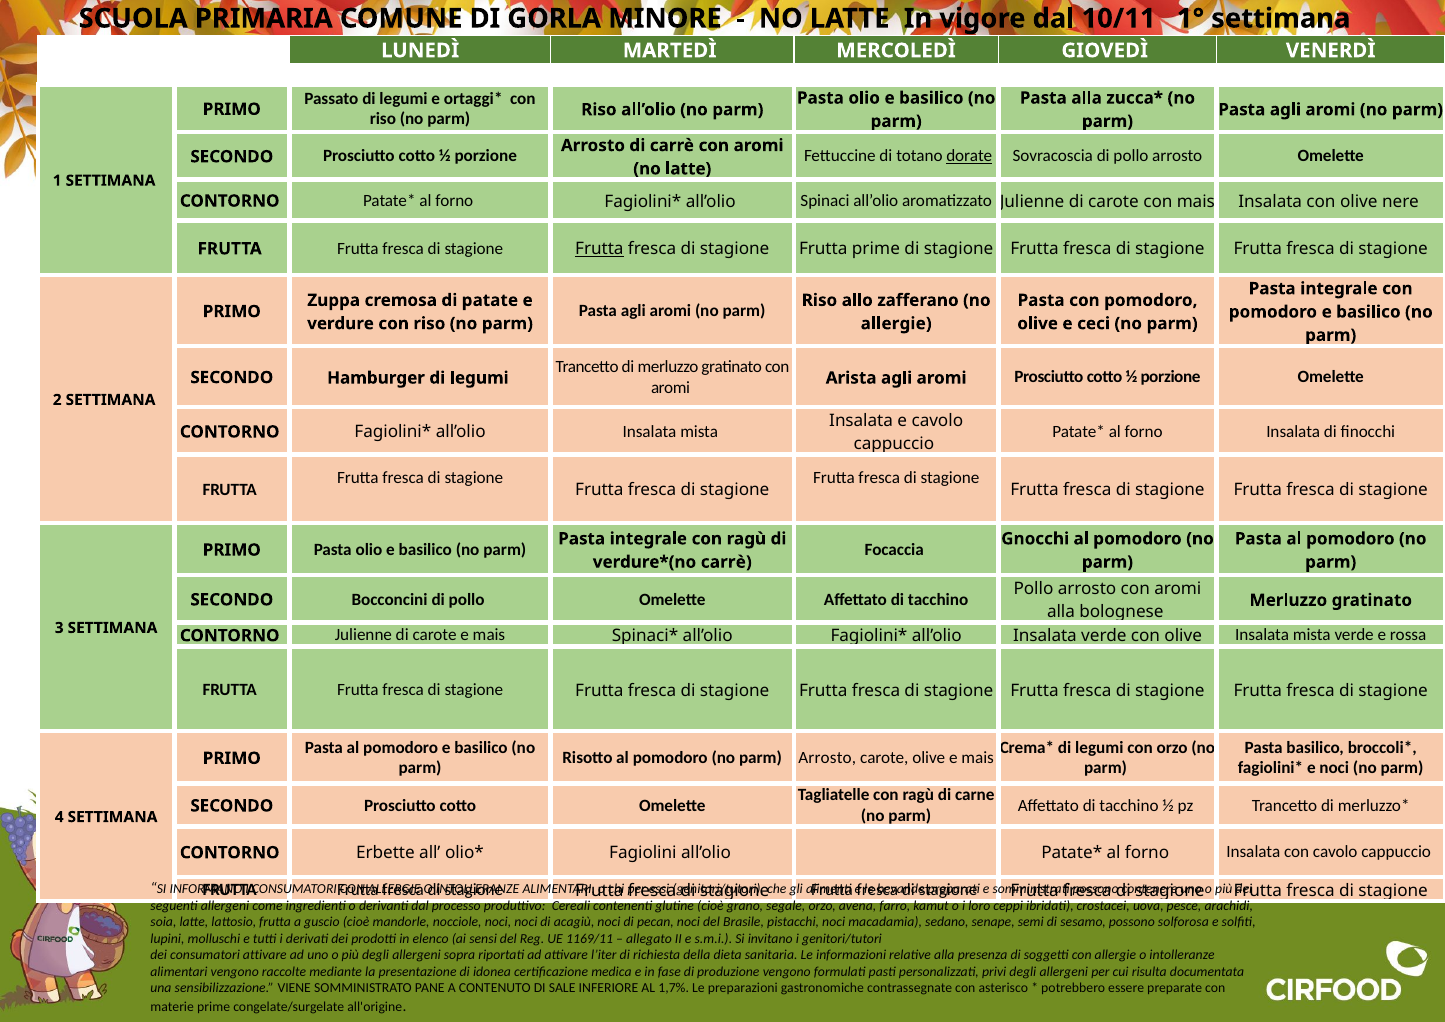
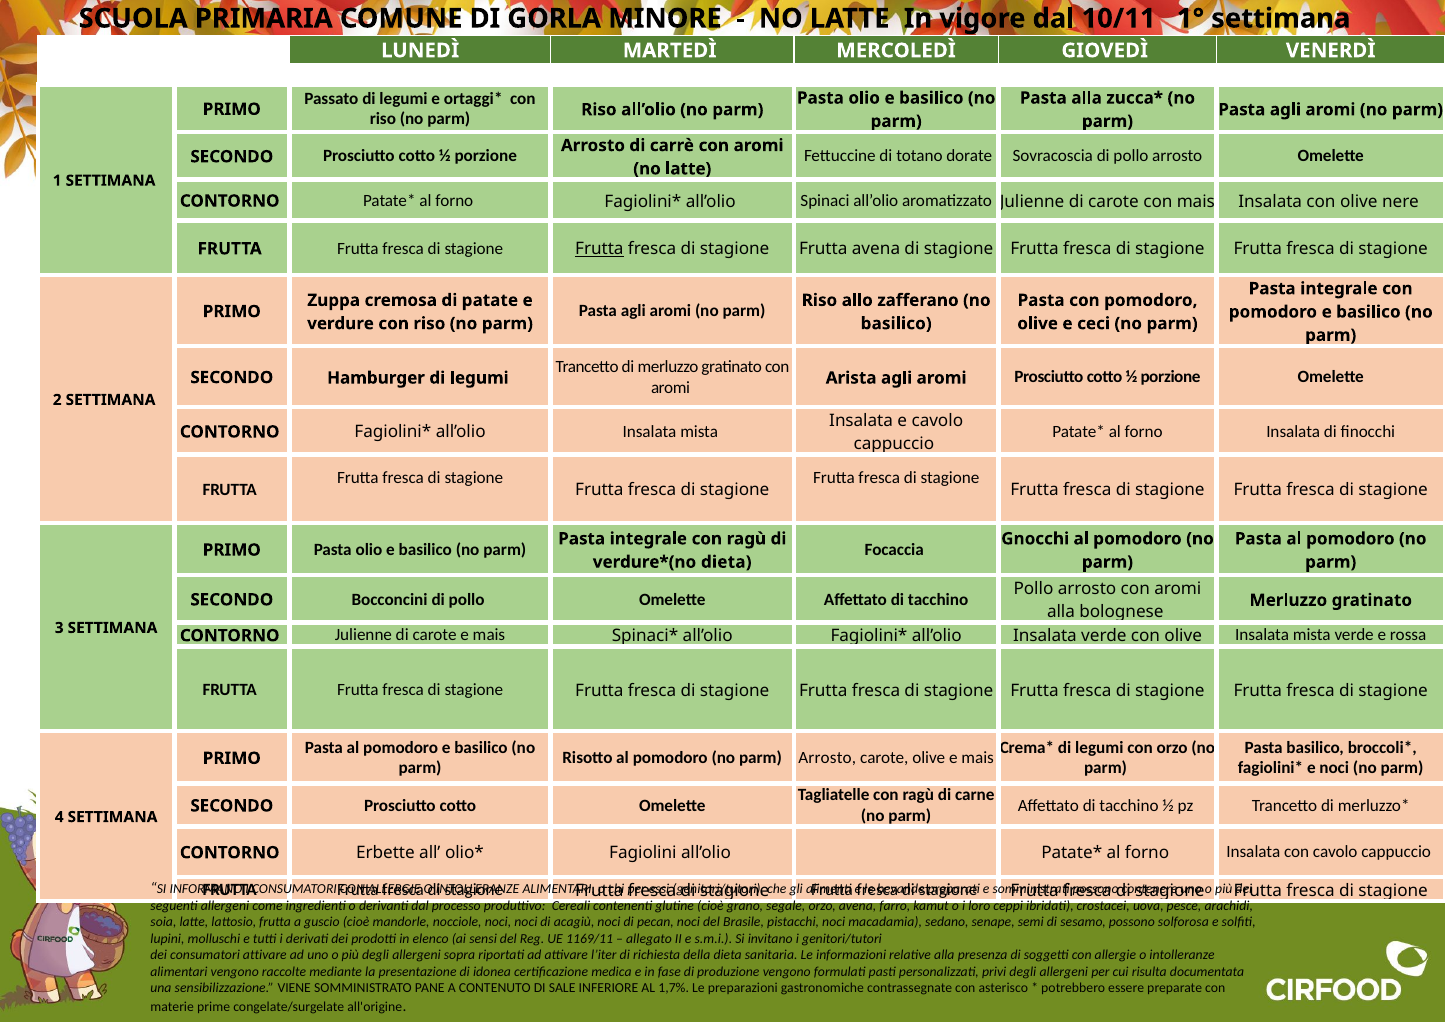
dorate underline: present -> none
Frutta prime: prime -> avena
allergie at (896, 323): allergie -> basilico
carrè at (726, 562): carrè -> dieta
